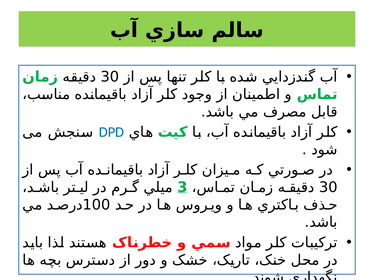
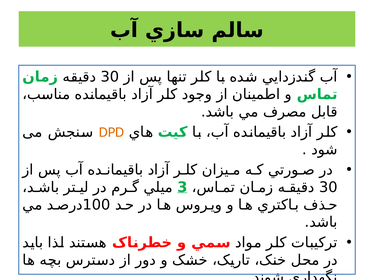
DPD colour: blue -> orange
